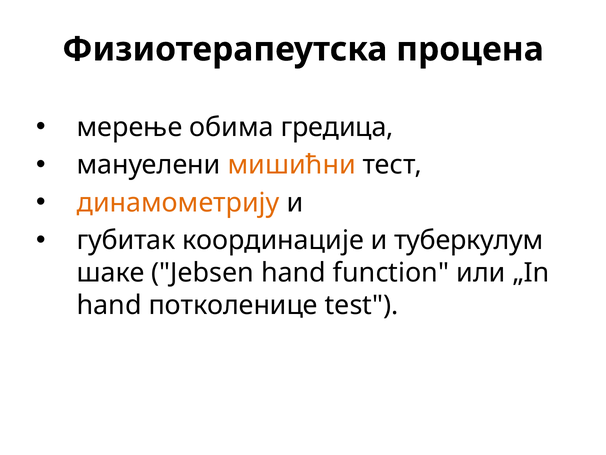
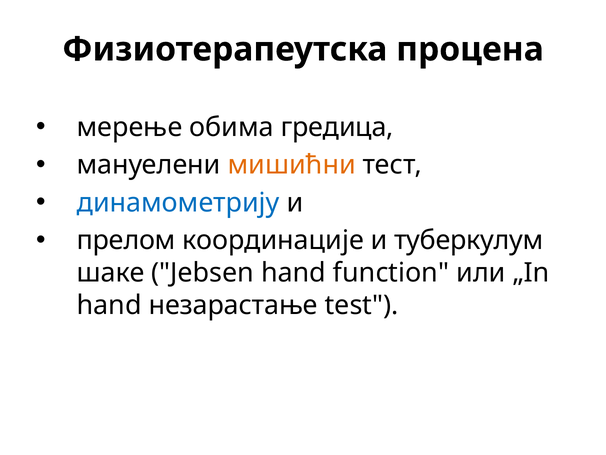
динамометрију colour: orange -> blue
губитак: губитак -> прелом
потколенице: потколенице -> незарастање
